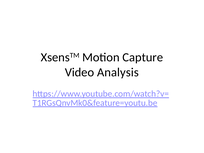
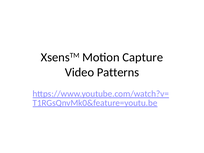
Analysis: Analysis -> Patterns
